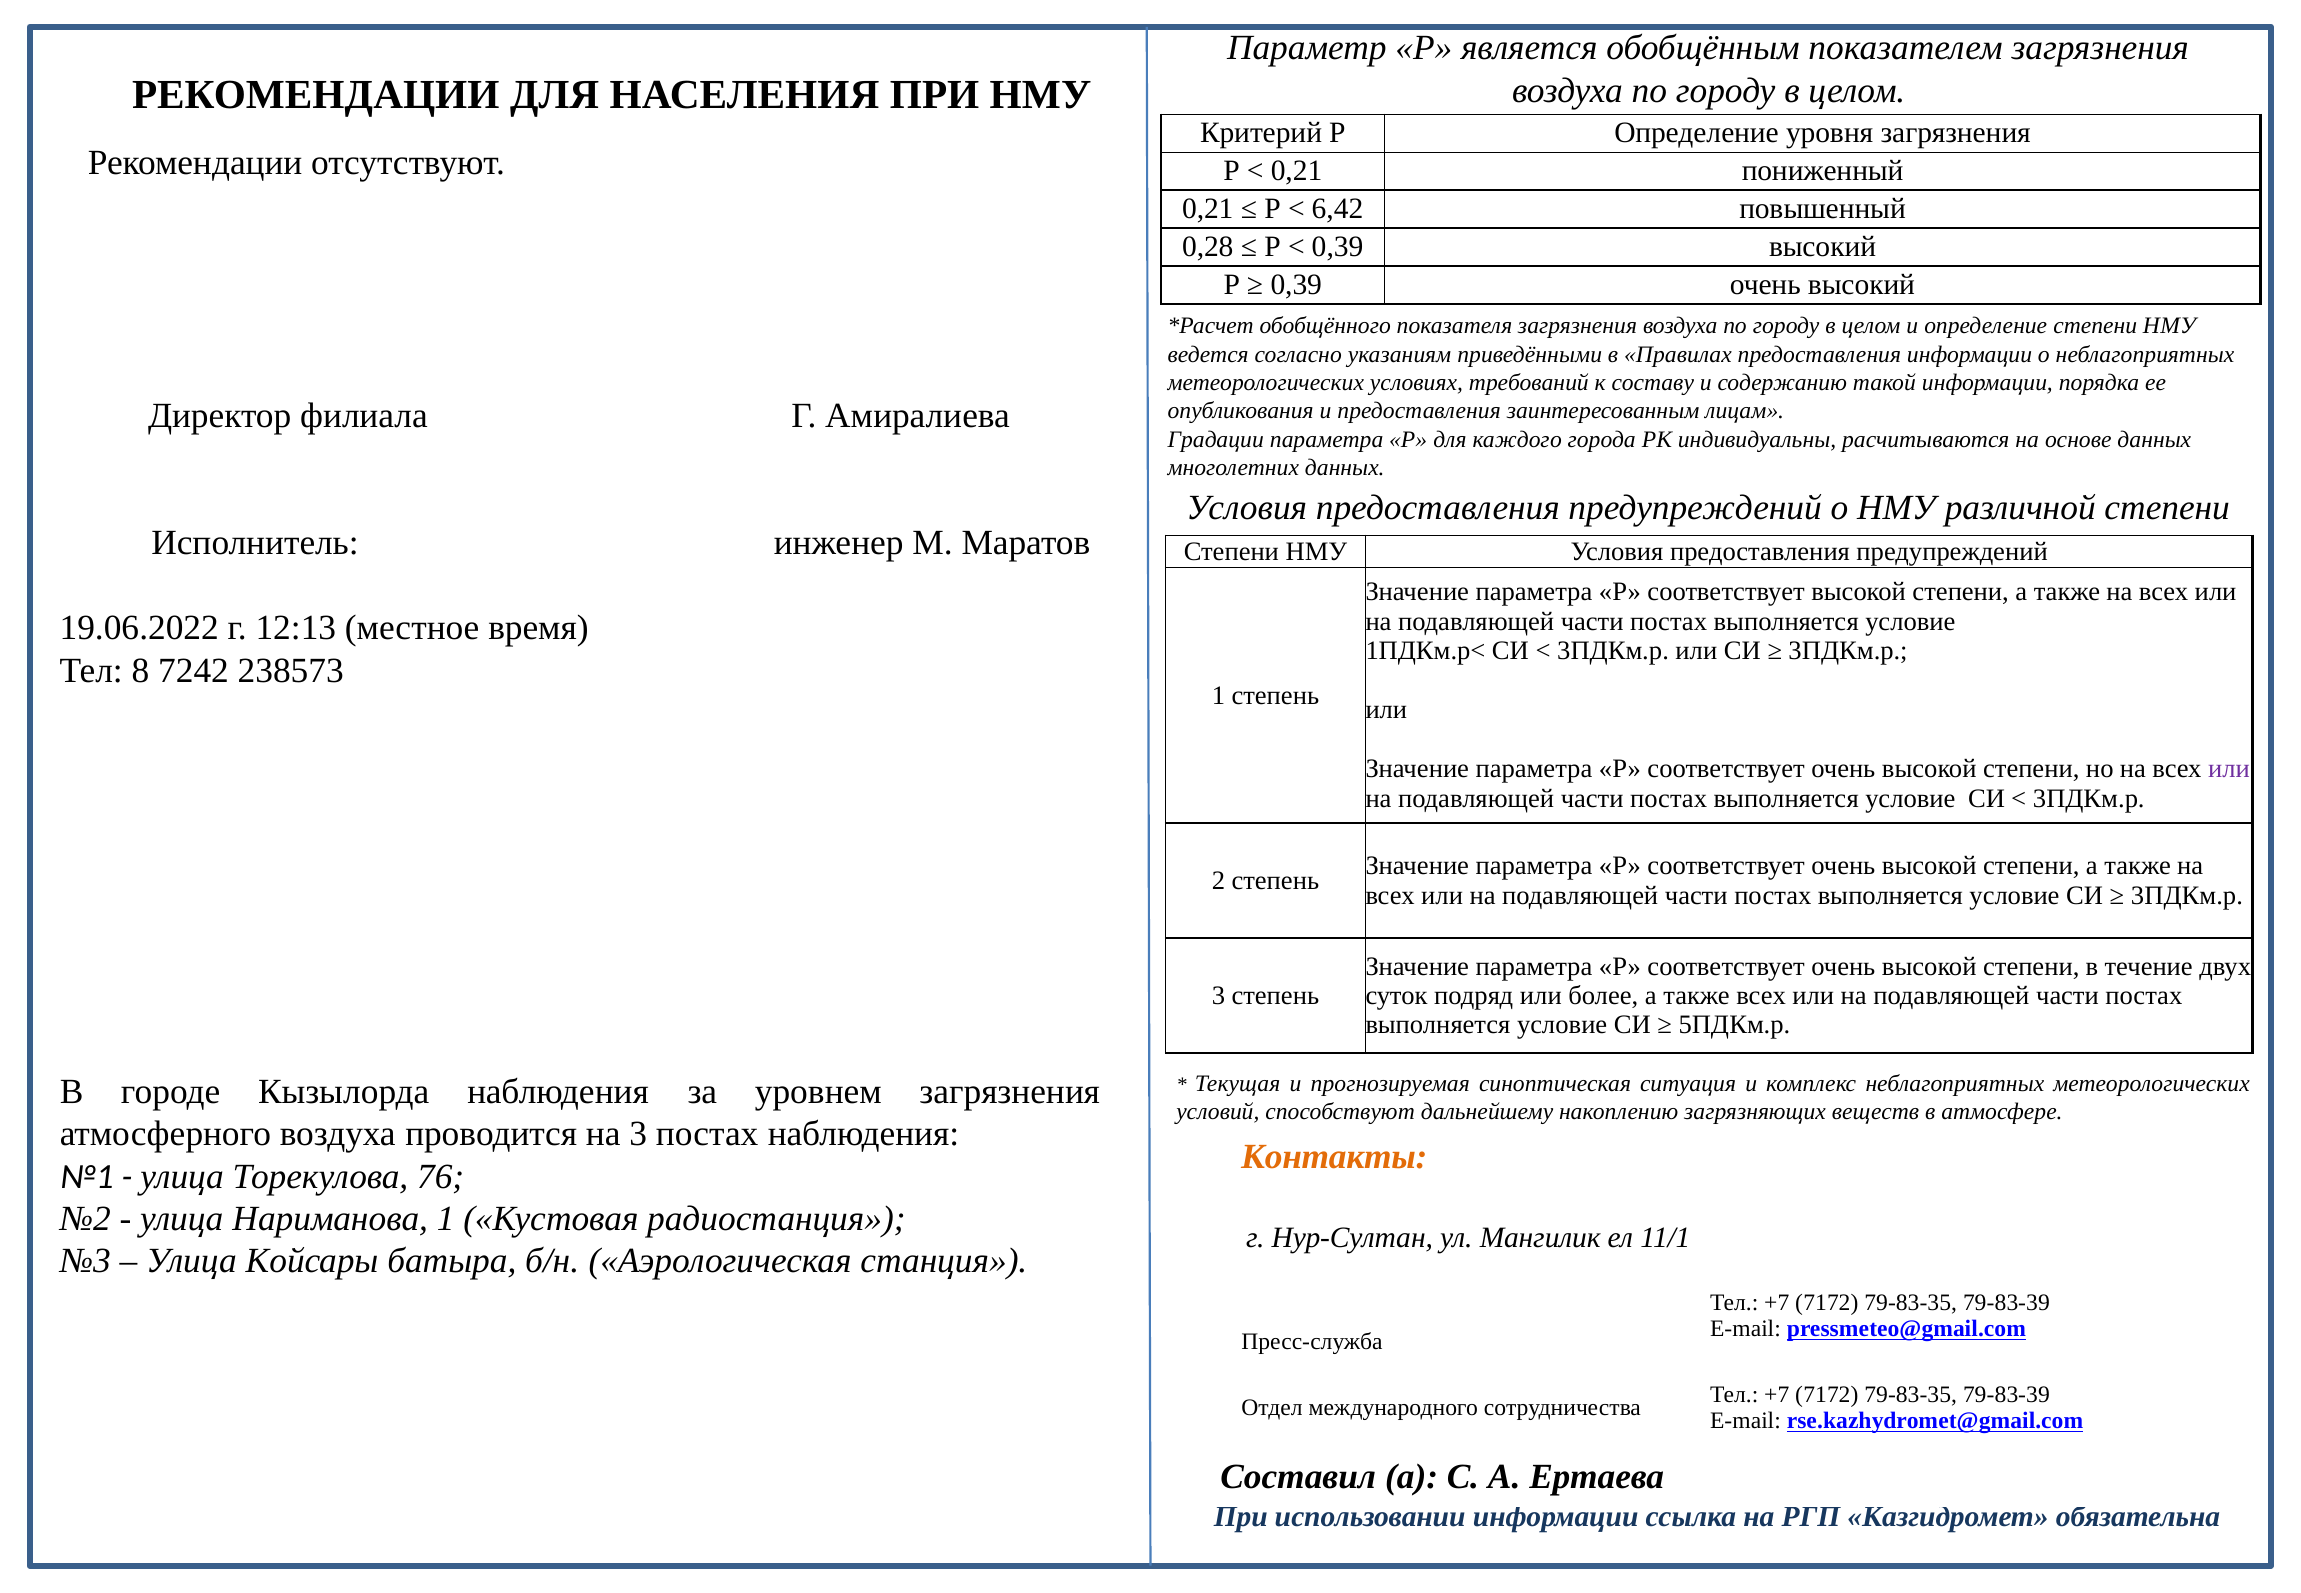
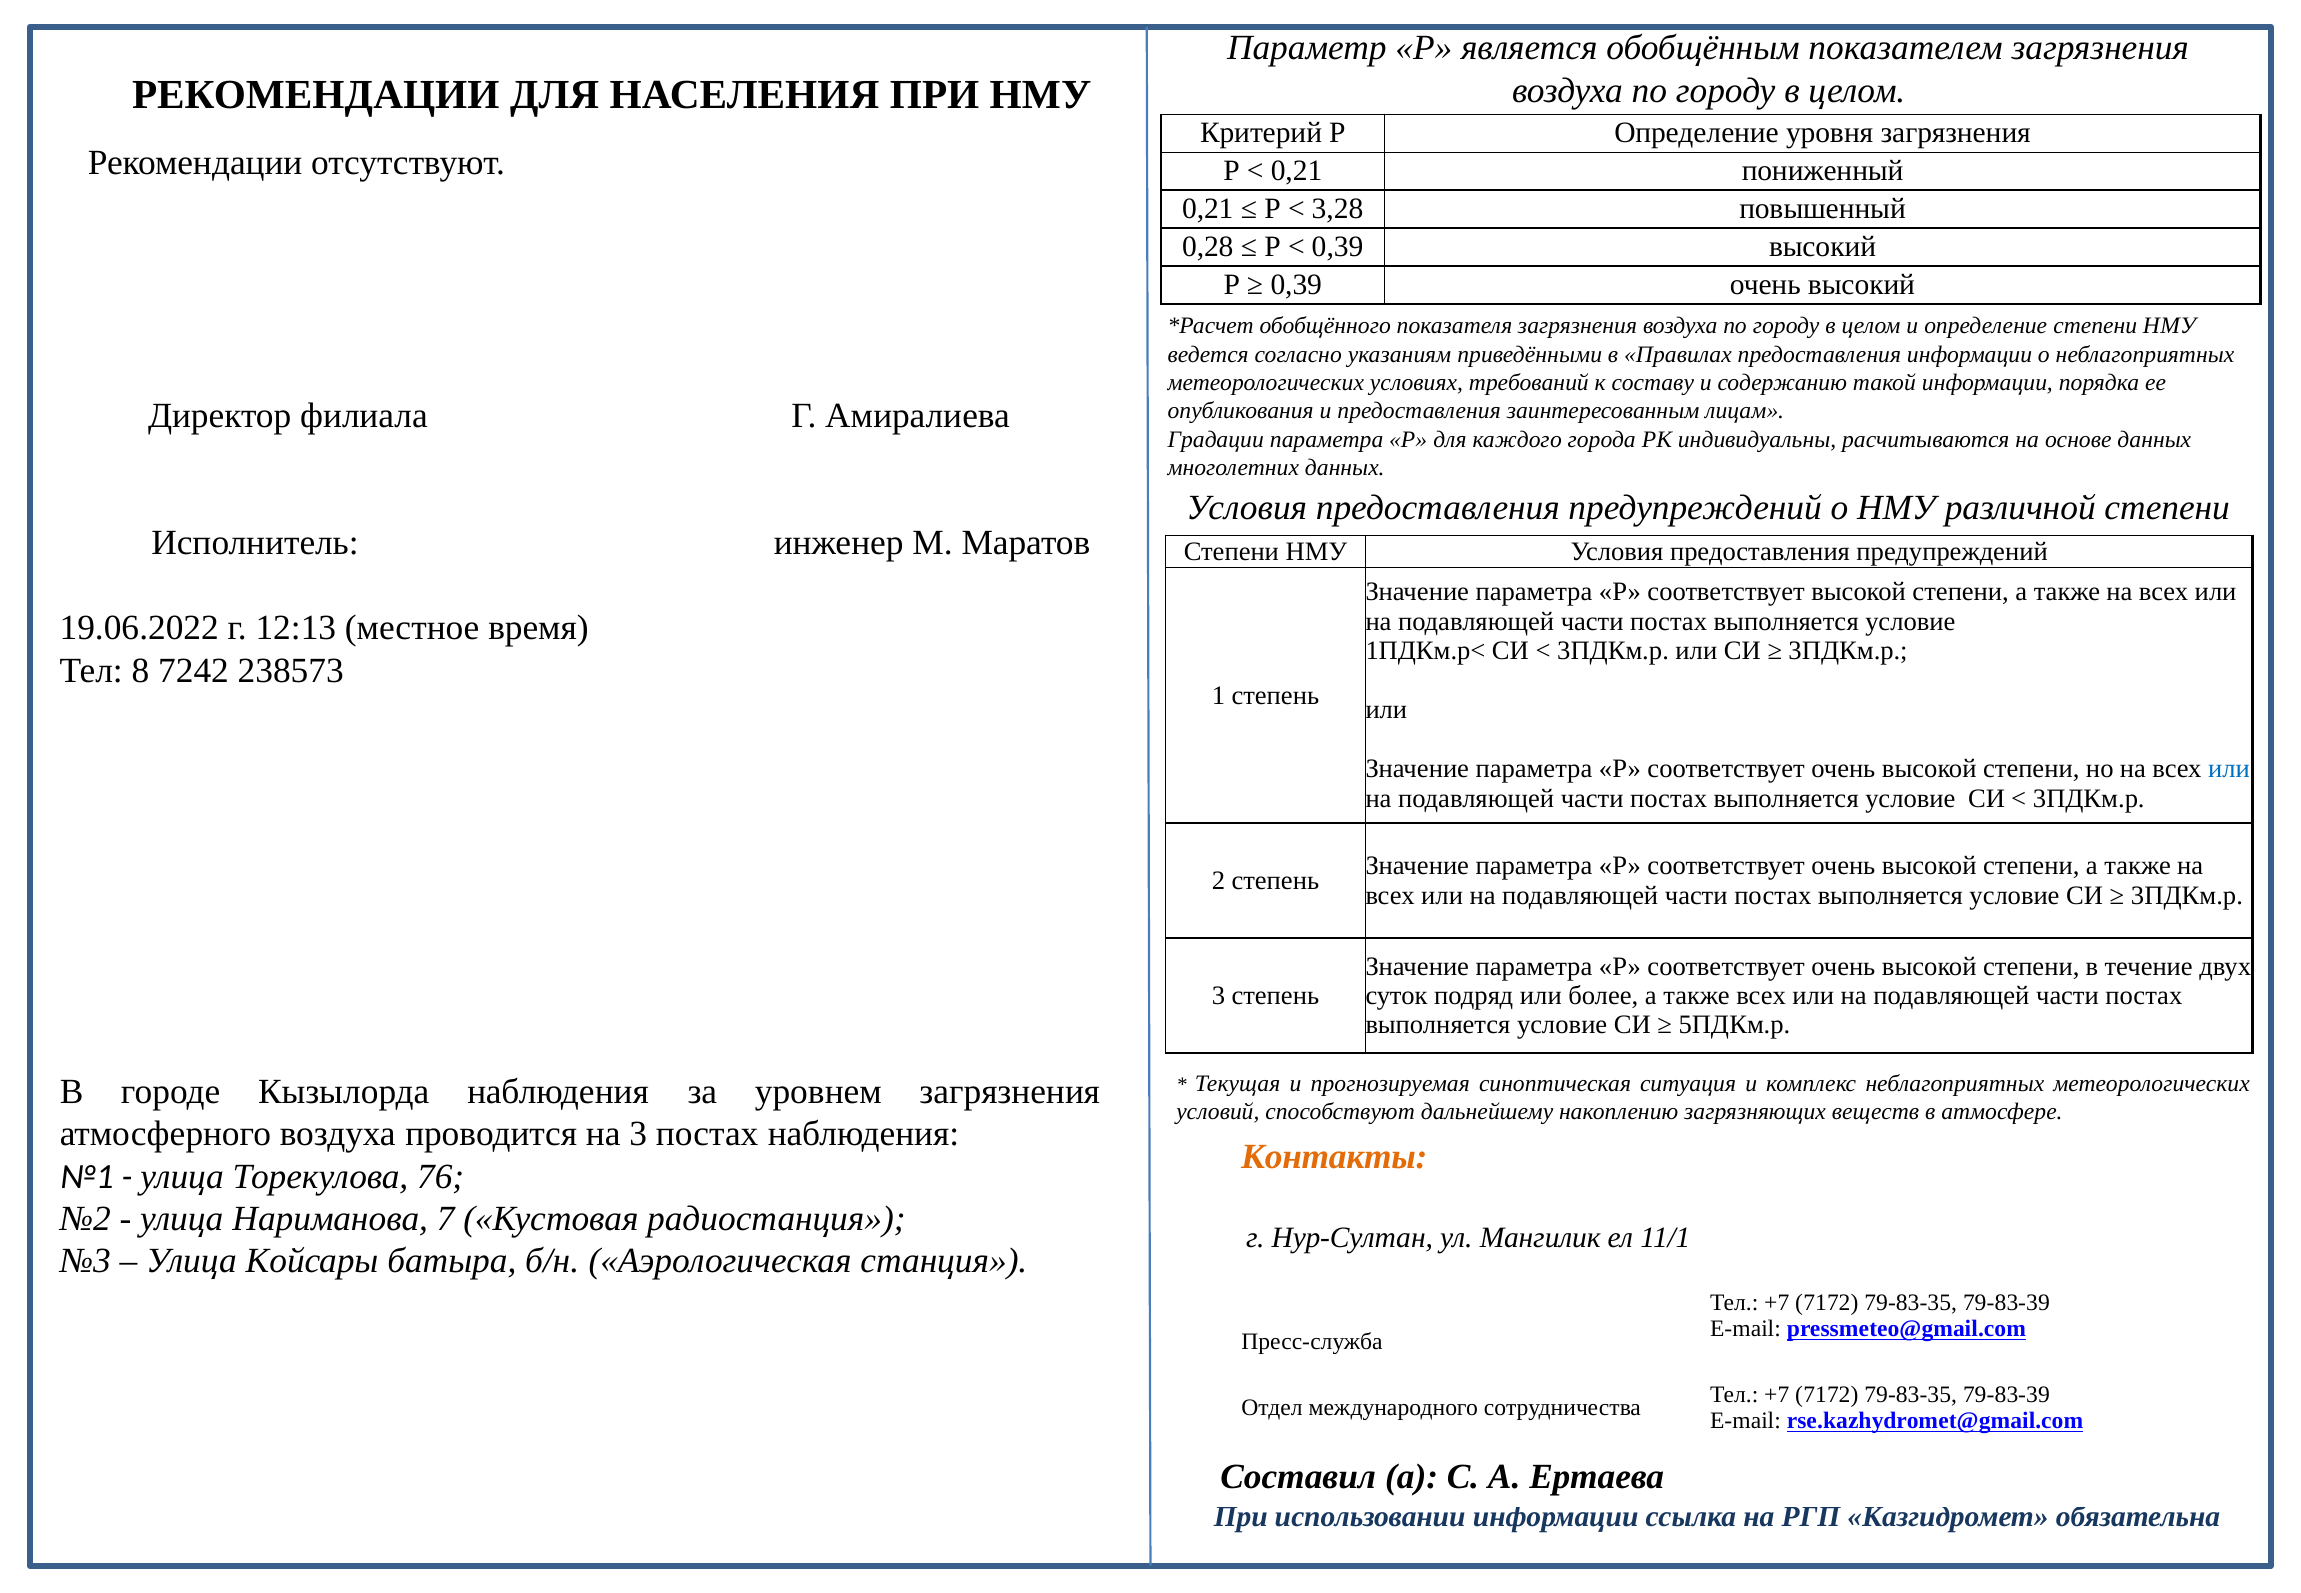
6,42: 6,42 -> 3,28
или at (2229, 769) colour: purple -> blue
Нариманова 1: 1 -> 7
